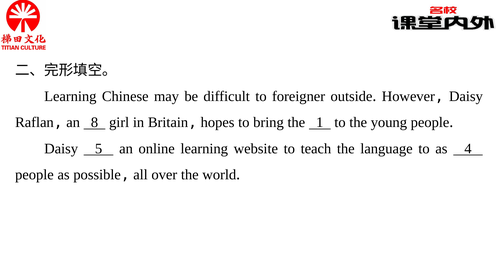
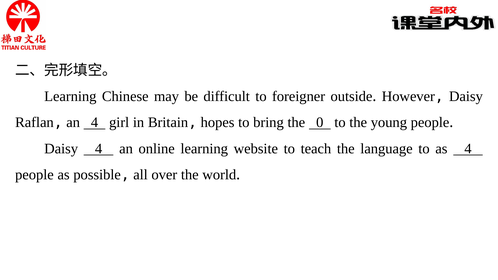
an 8: 8 -> 4
1: 1 -> 0
Daisy 5: 5 -> 4
